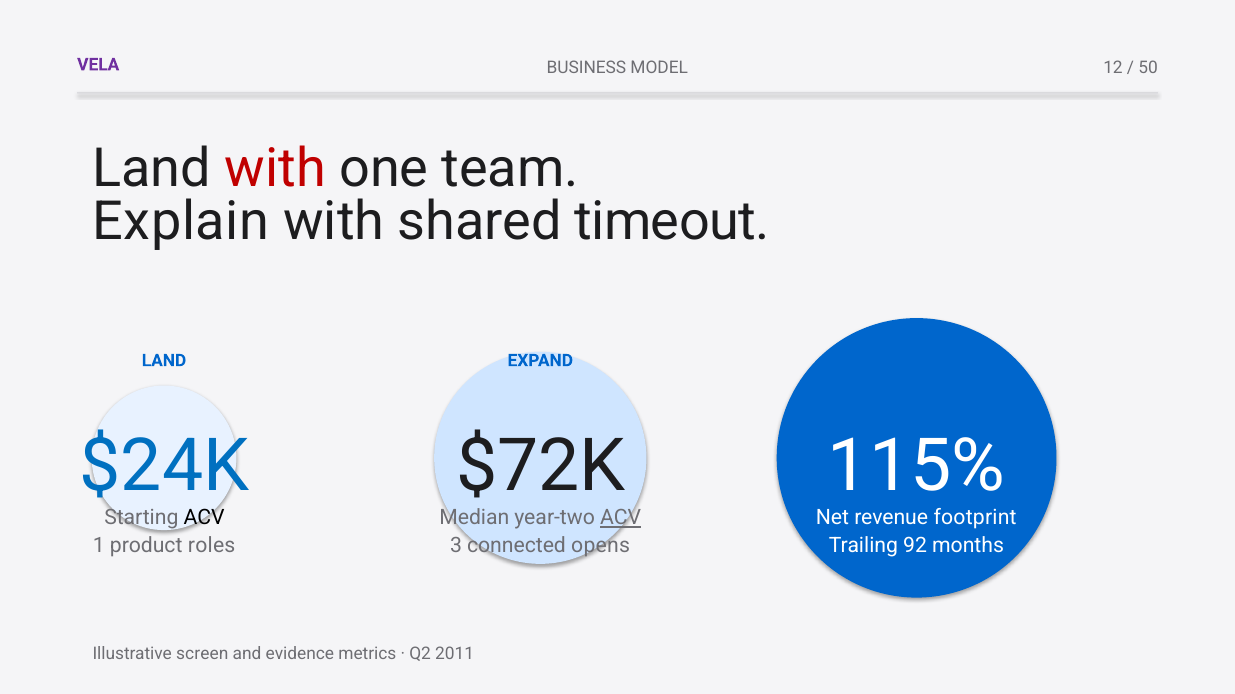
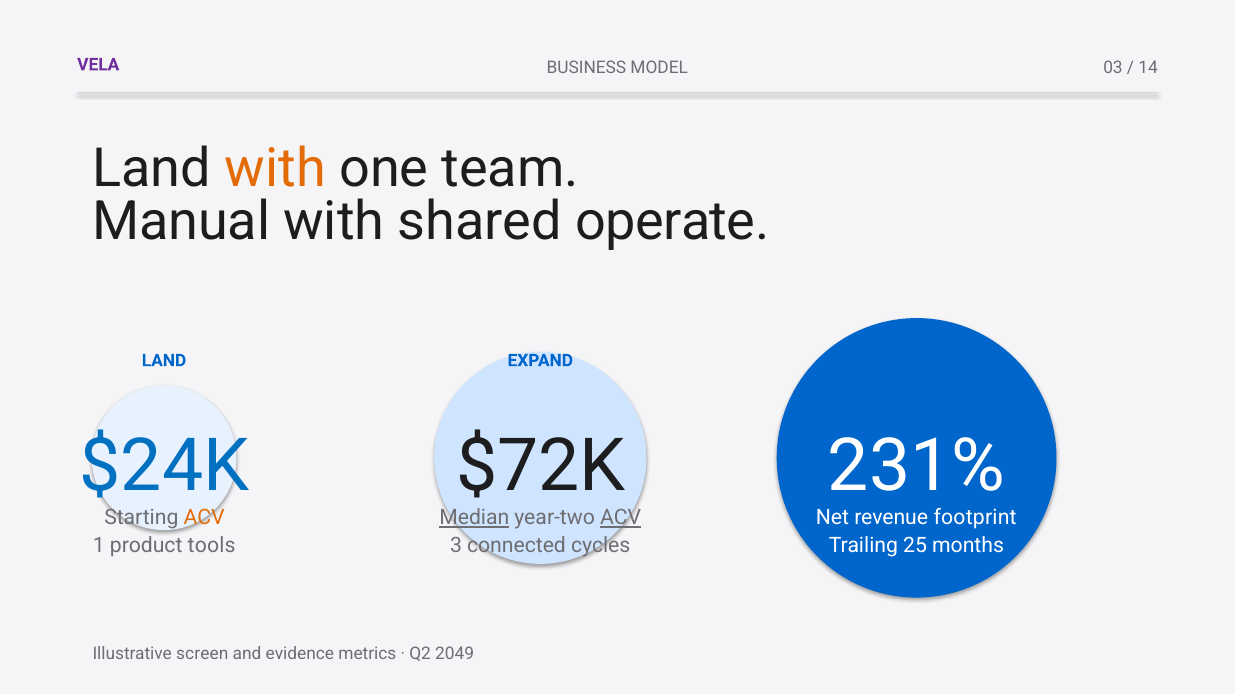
12: 12 -> 03
50: 50 -> 14
with at (275, 169) colour: red -> orange
Explain: Explain -> Manual
timeout: timeout -> operate
115%: 115% -> 231%
ACV at (204, 518) colour: black -> orange
Median underline: none -> present
roles: roles -> tools
opens: opens -> cycles
92: 92 -> 25
2011: 2011 -> 2049
